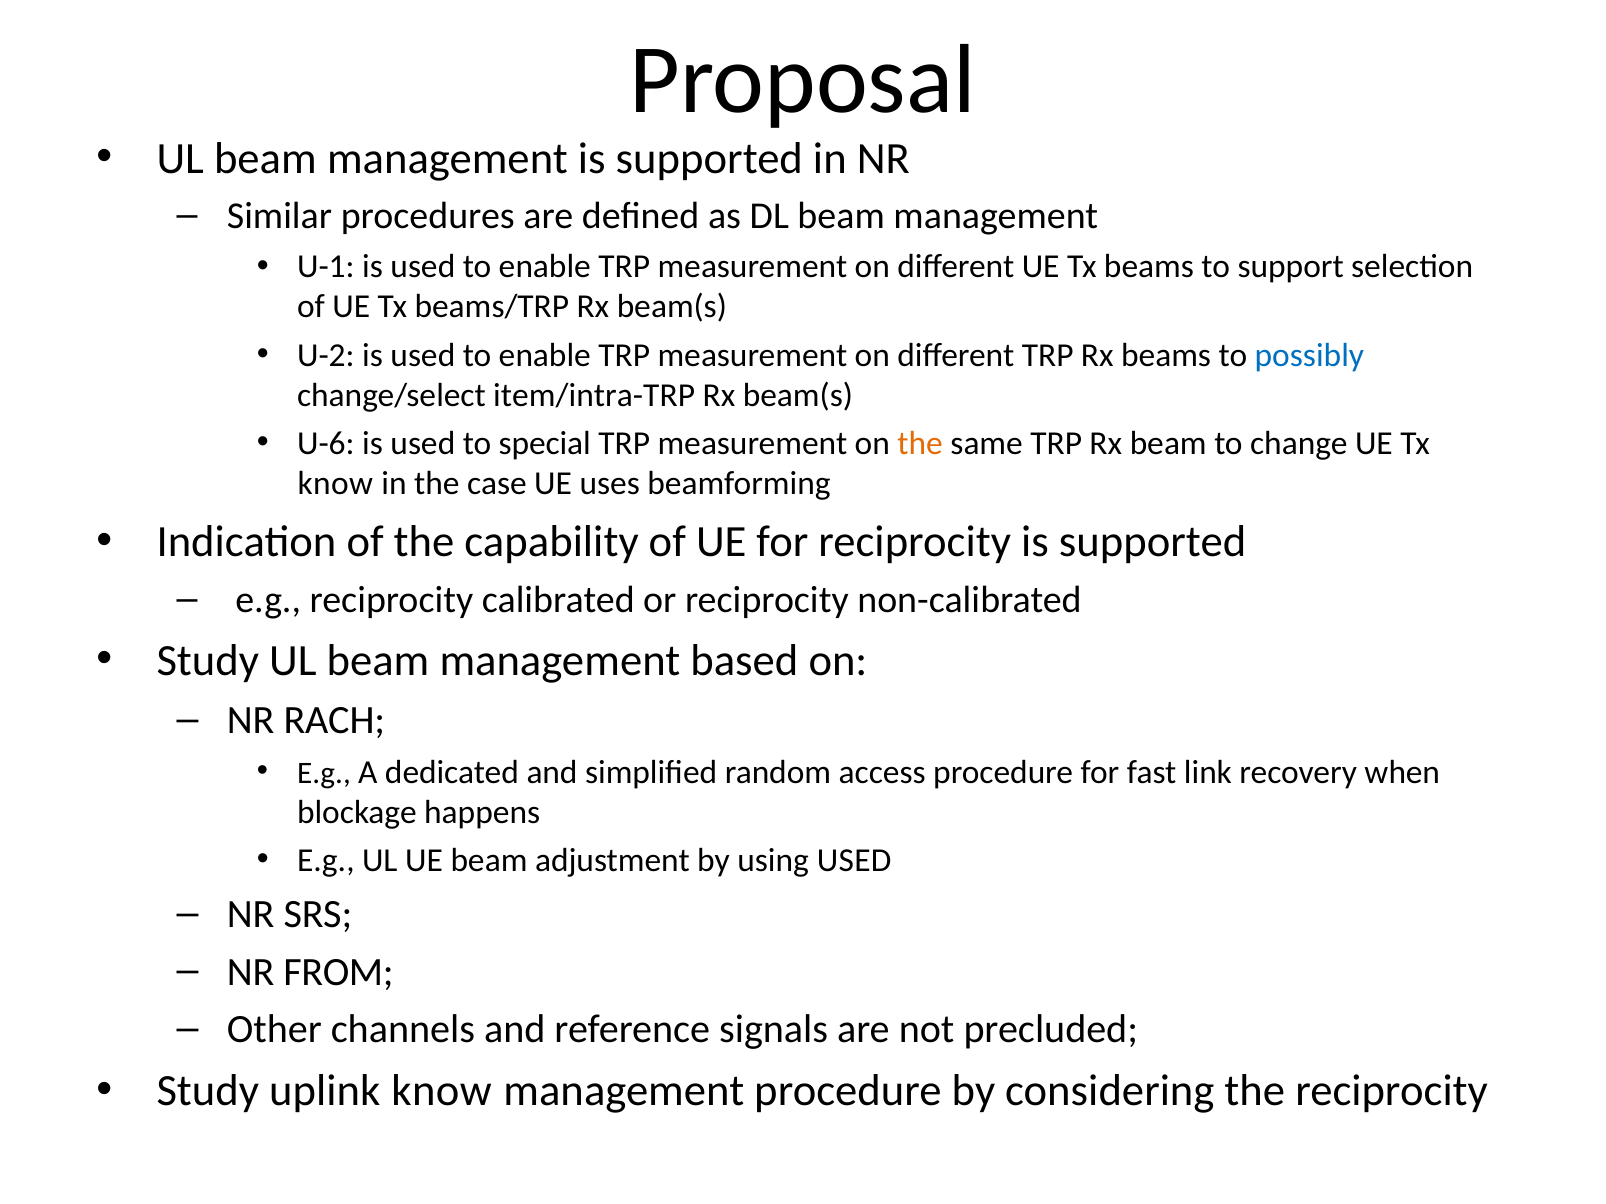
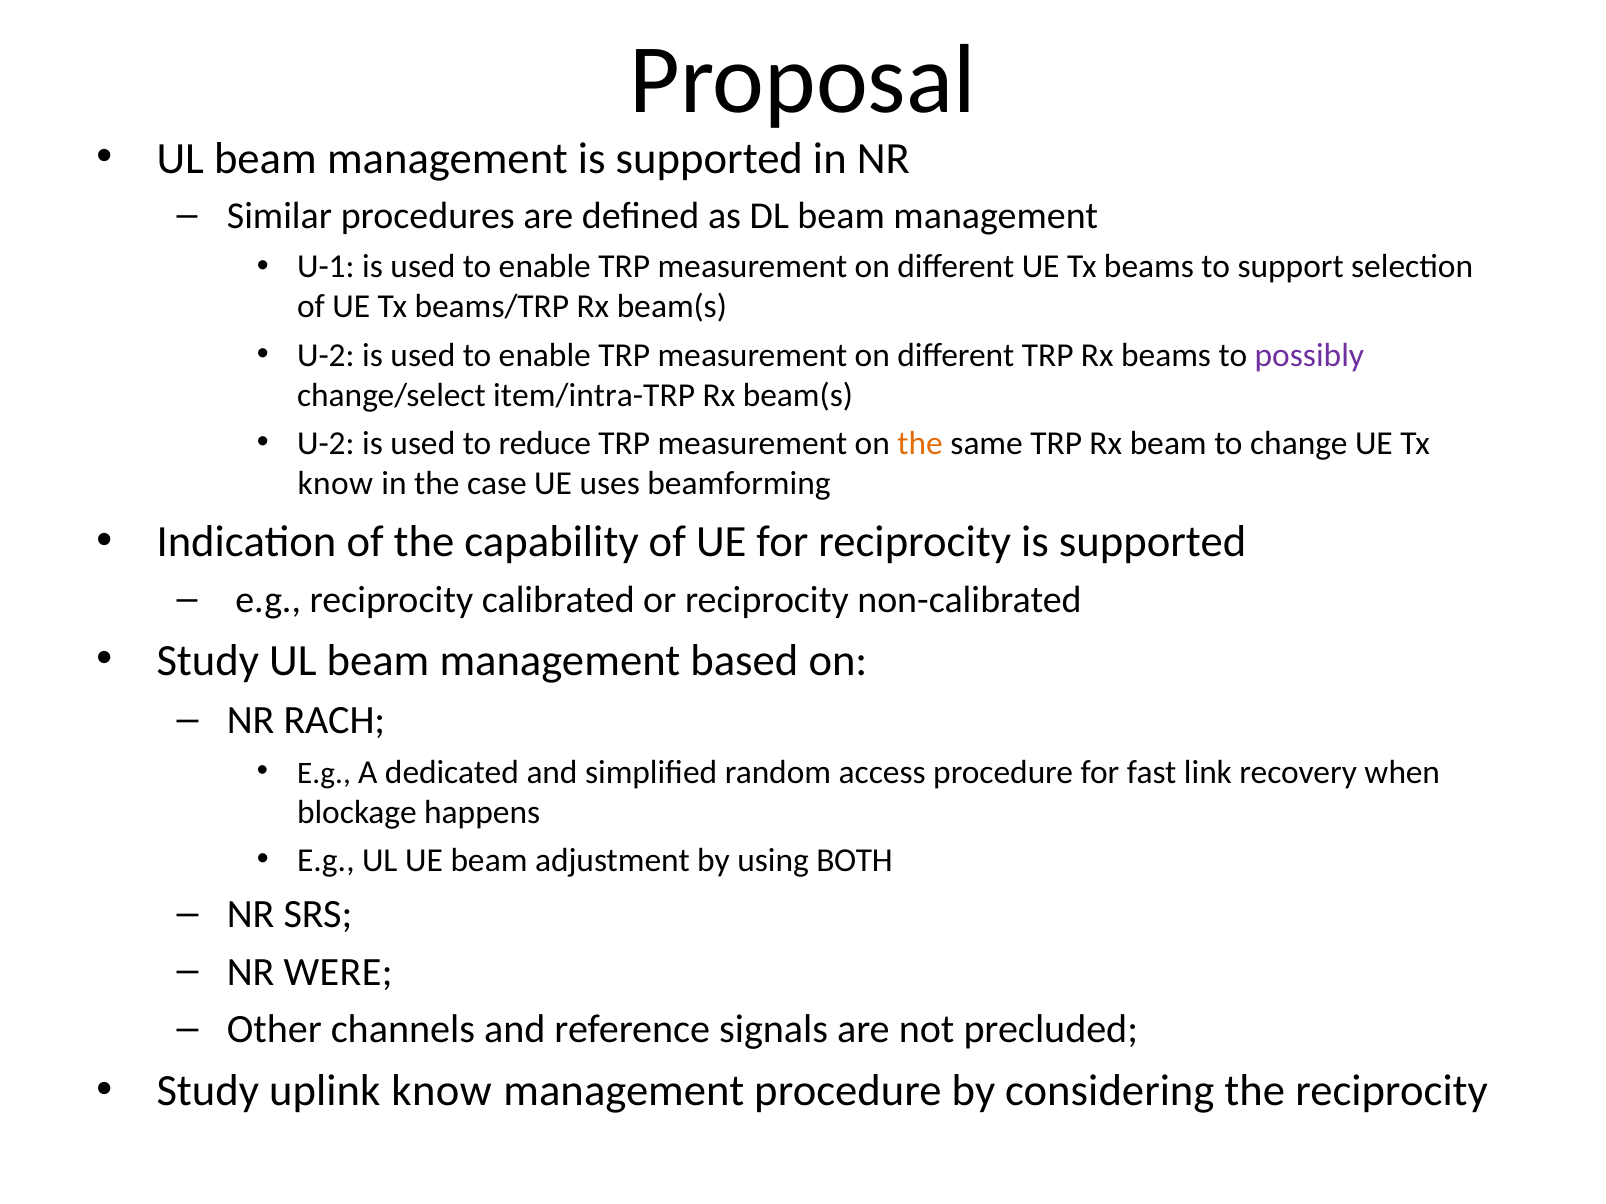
possibly colour: blue -> purple
U-6 at (326, 444): U-6 -> U-2
special: special -> reduce
using USED: USED -> BOTH
FROM: FROM -> WERE
